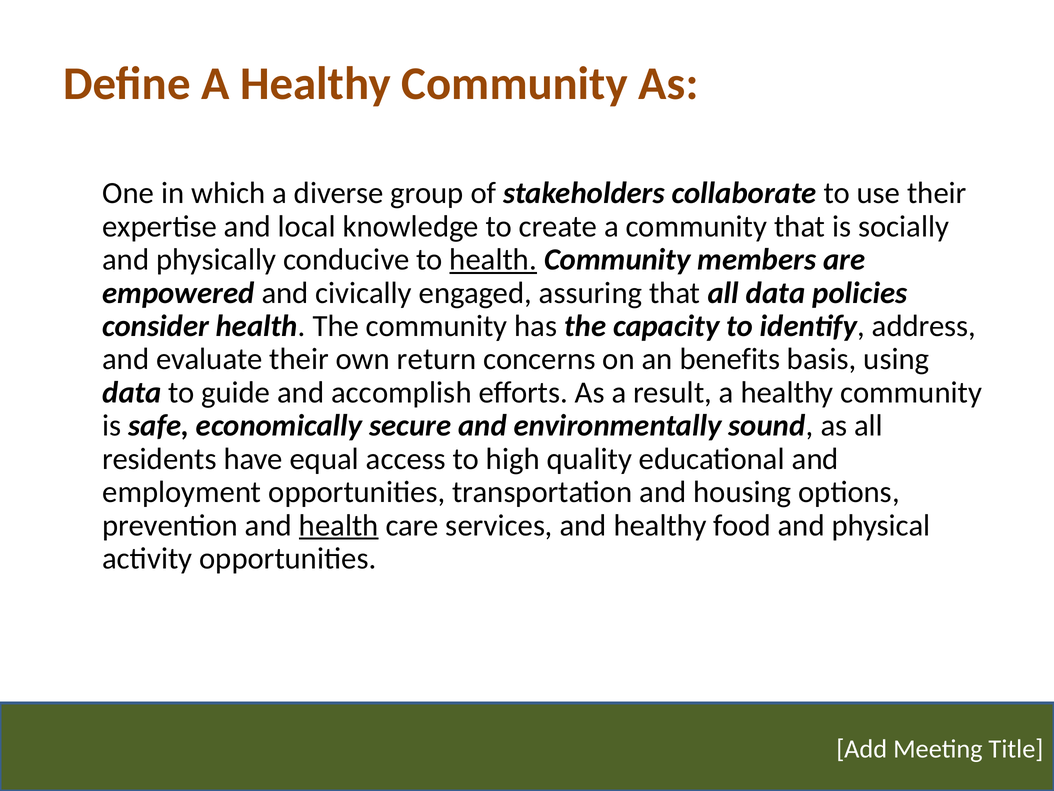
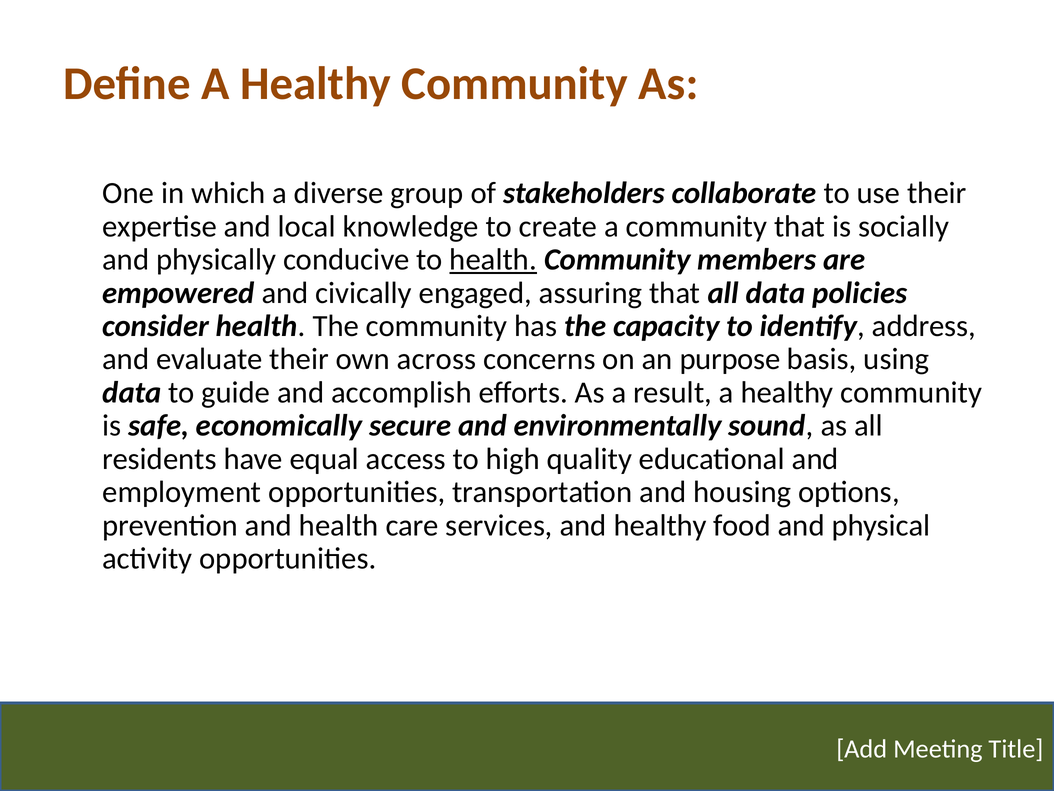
return: return -> across
benefits: benefits -> purpose
health at (339, 525) underline: present -> none
